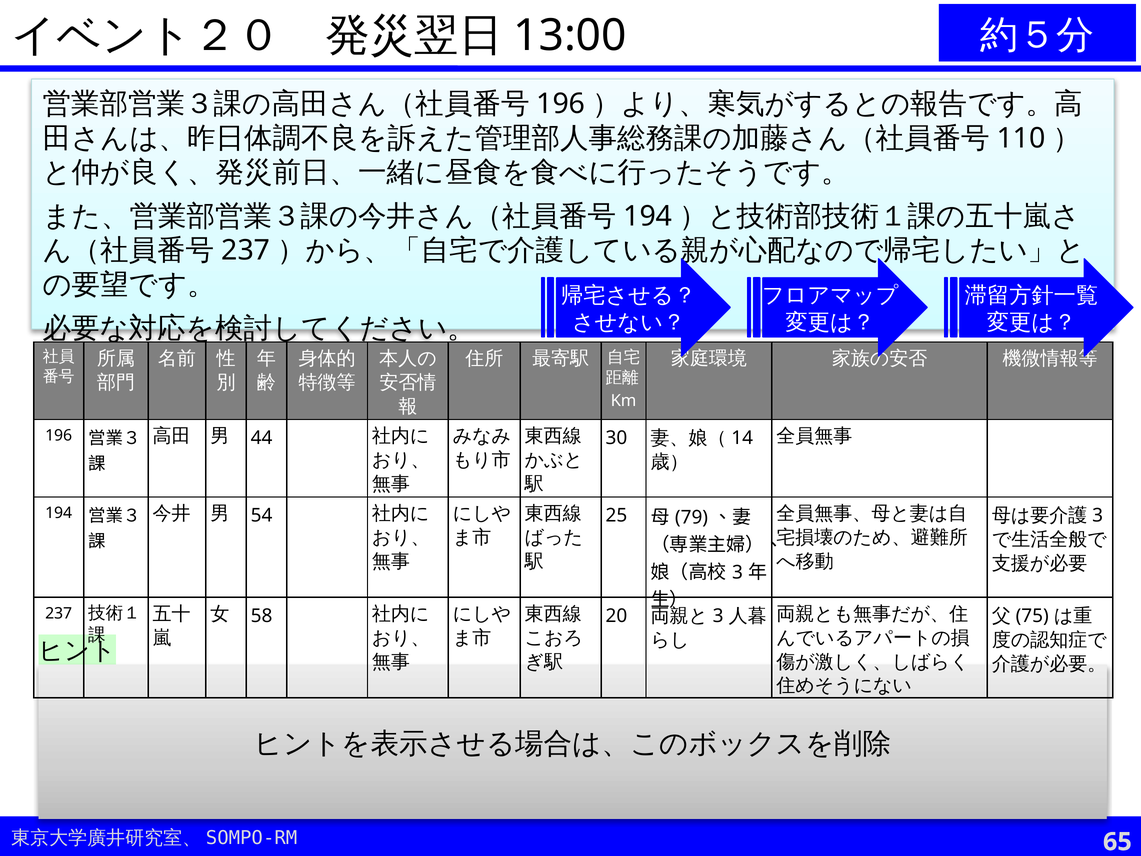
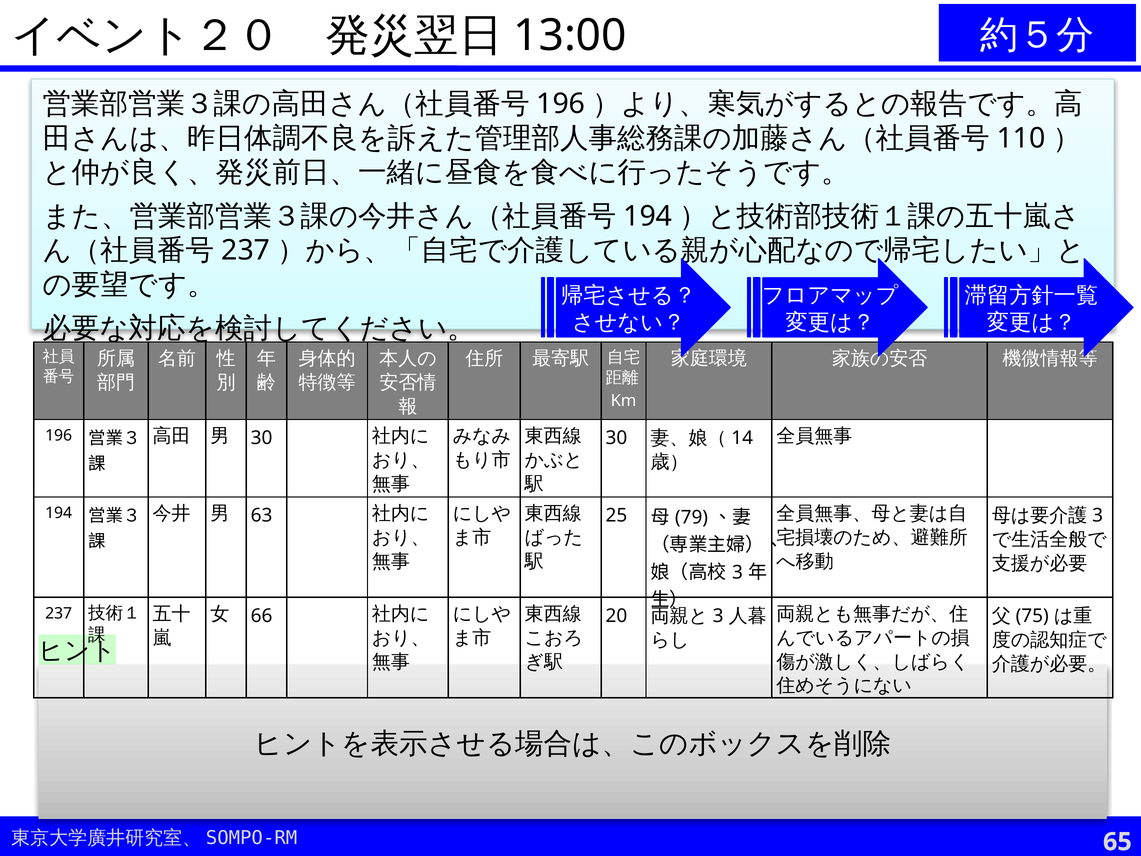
44 at (262, 438): 44 -> 30
54: 54 -> 63
58: 58 -> 66
